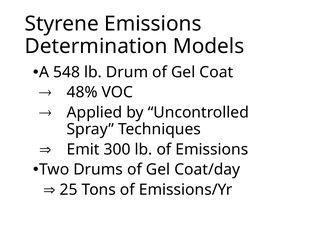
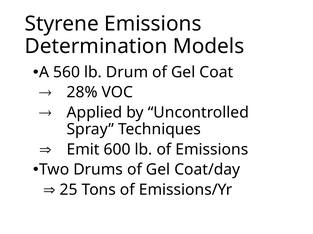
548: 548 -> 560
48%: 48% -> 28%
300: 300 -> 600
